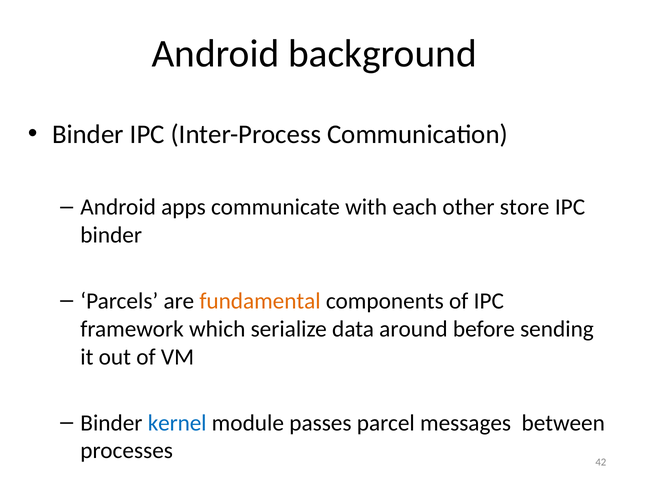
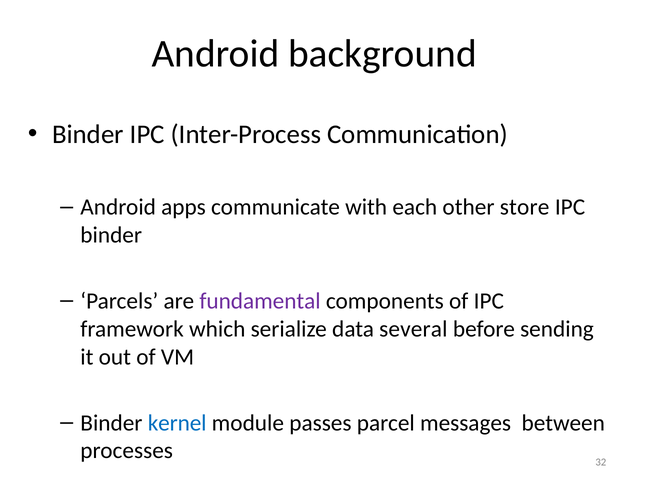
fundamental colour: orange -> purple
around: around -> several
42: 42 -> 32
